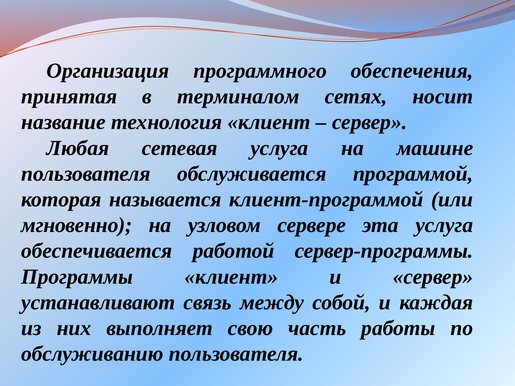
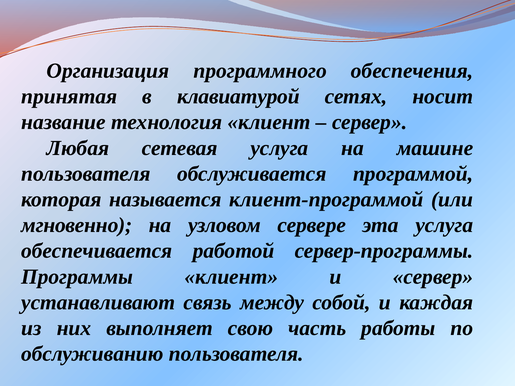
терминалом: терминалом -> клавиатурой
